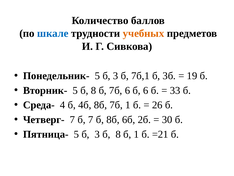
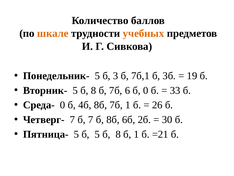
шкале colour: blue -> orange
б 6: 6 -> 0
Среда- 4: 4 -> 0
Пятница- 5 б 3: 3 -> 5
